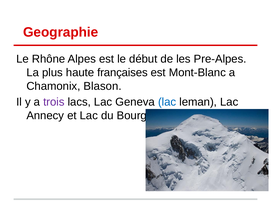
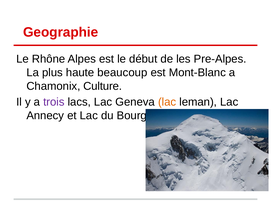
françaises: françaises -> beaucoup
Blason: Blason -> Culture
lac at (167, 102) colour: blue -> orange
